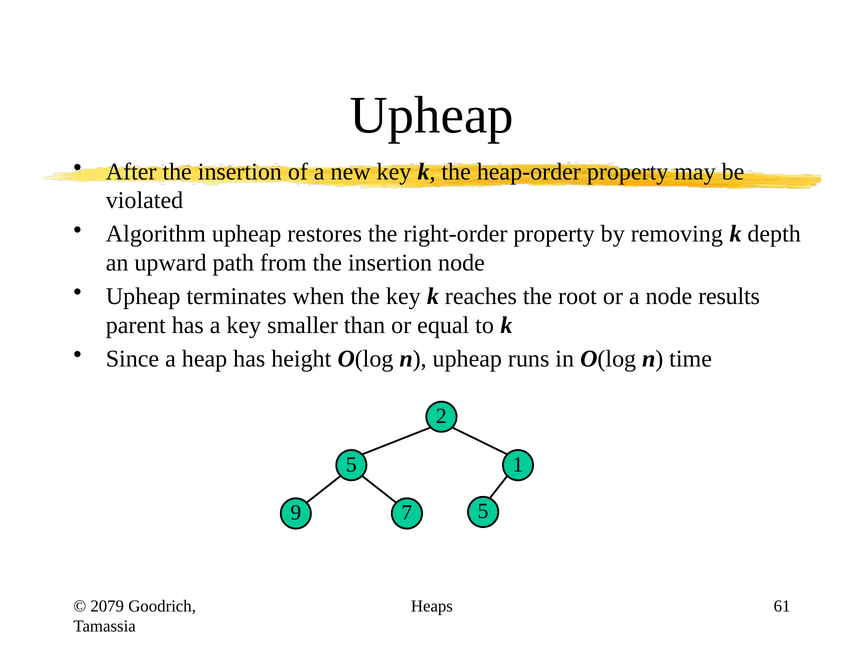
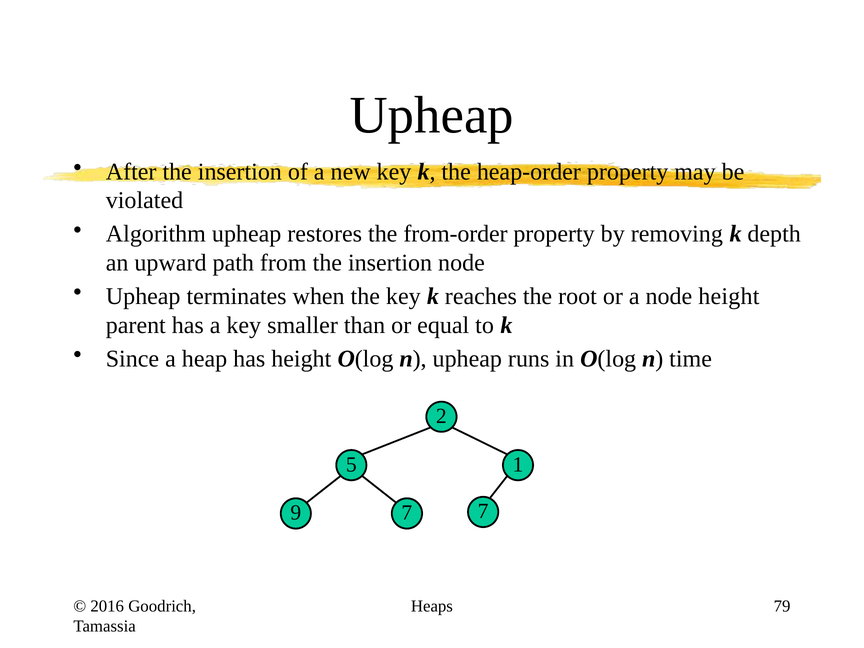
right-order: right-order -> from-order
node results: results -> height
9 5: 5 -> 7
2079: 2079 -> 2016
61: 61 -> 79
